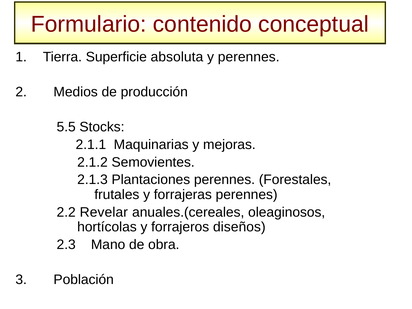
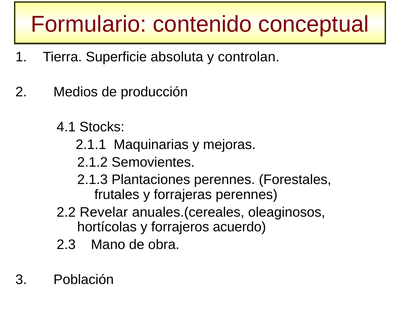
y perennes: perennes -> controlan
5.5: 5.5 -> 4.1
diseños: diseños -> acuerdo
